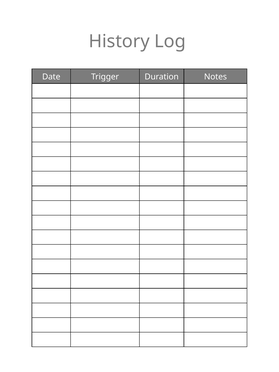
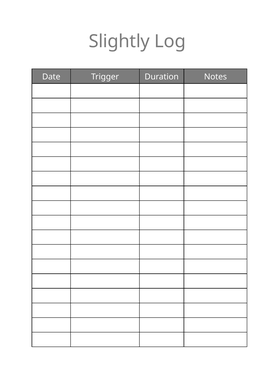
History: History -> Slightly
